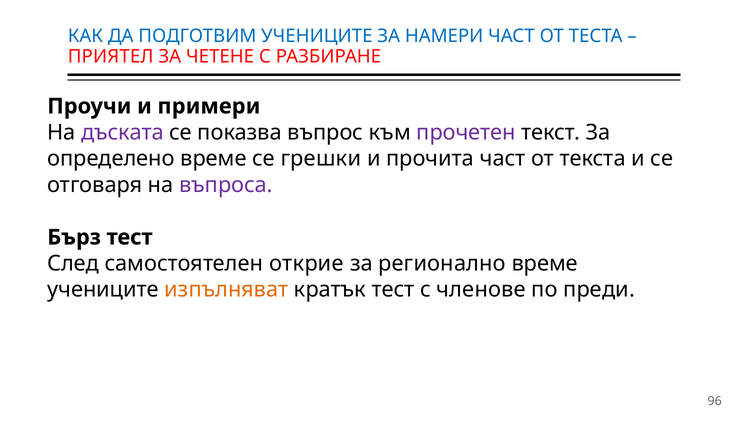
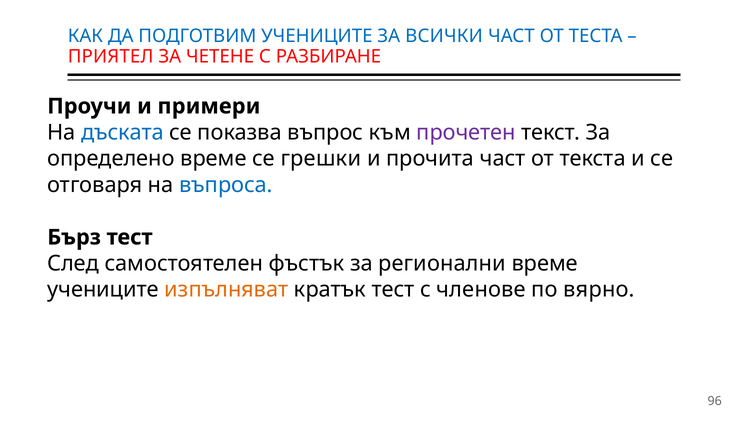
НАМЕРИ: НАМЕРИ -> ВСИЧКИ
дъската colour: purple -> blue
въпроса colour: purple -> blue
открие: открие -> фъстък
регионално: регионално -> регионални
преди: преди -> вярно
